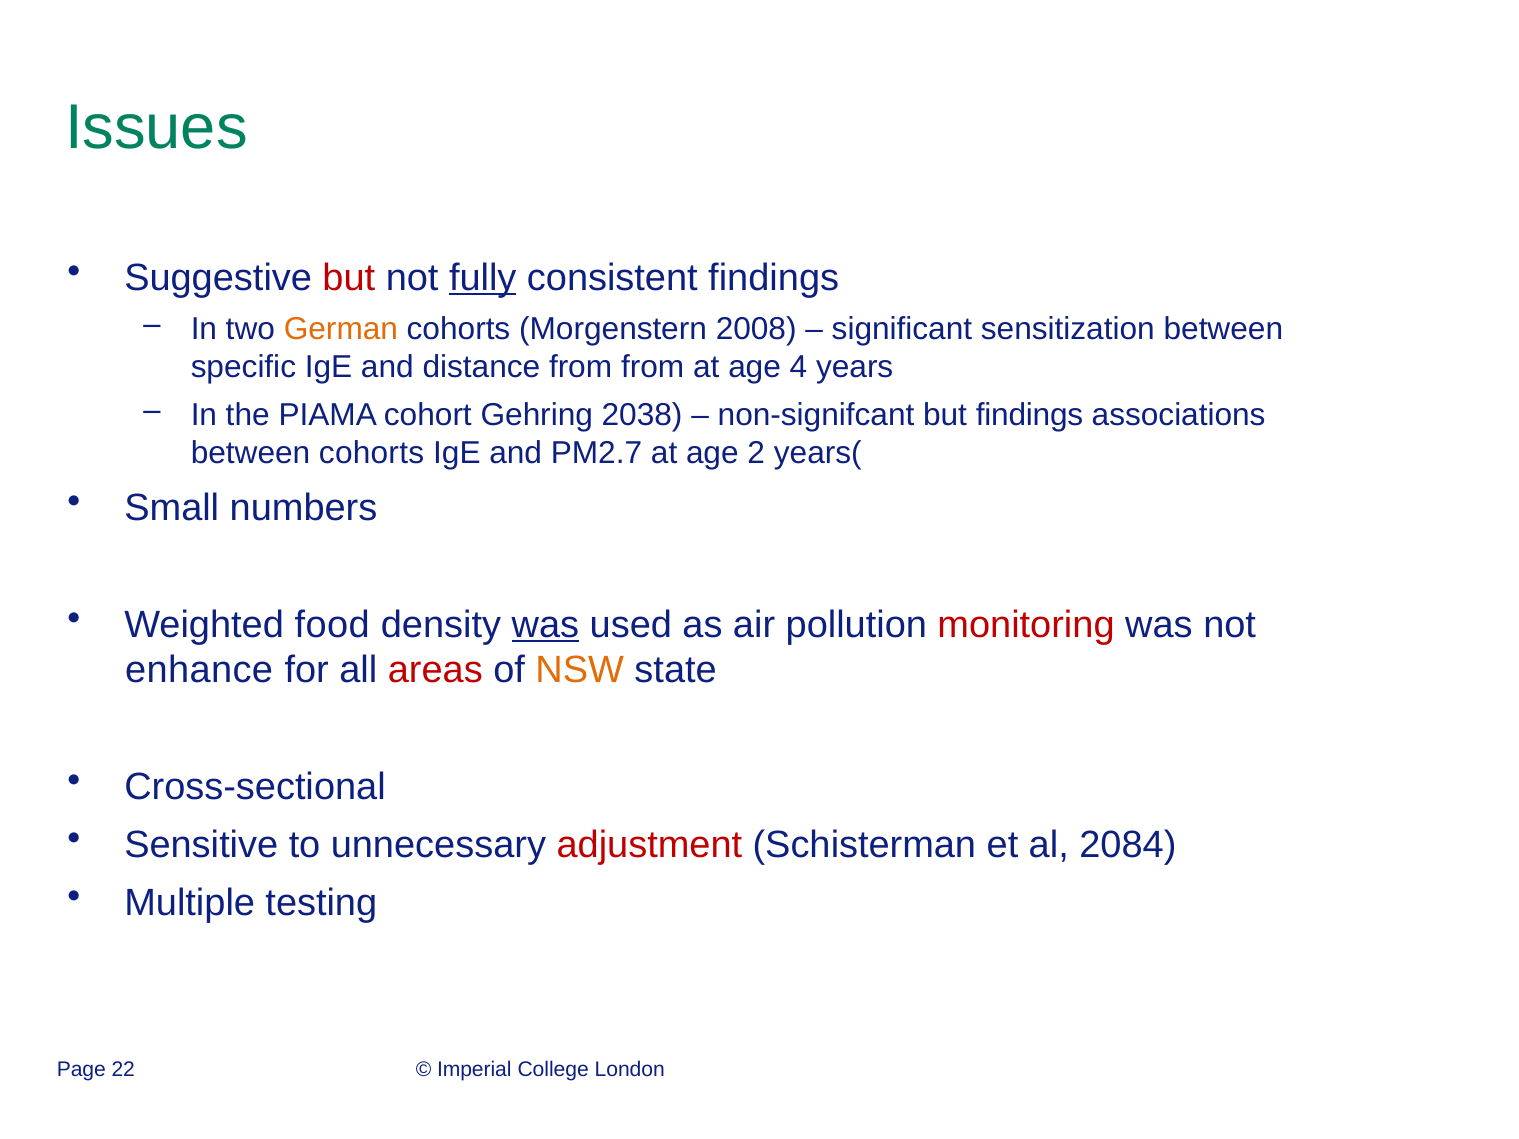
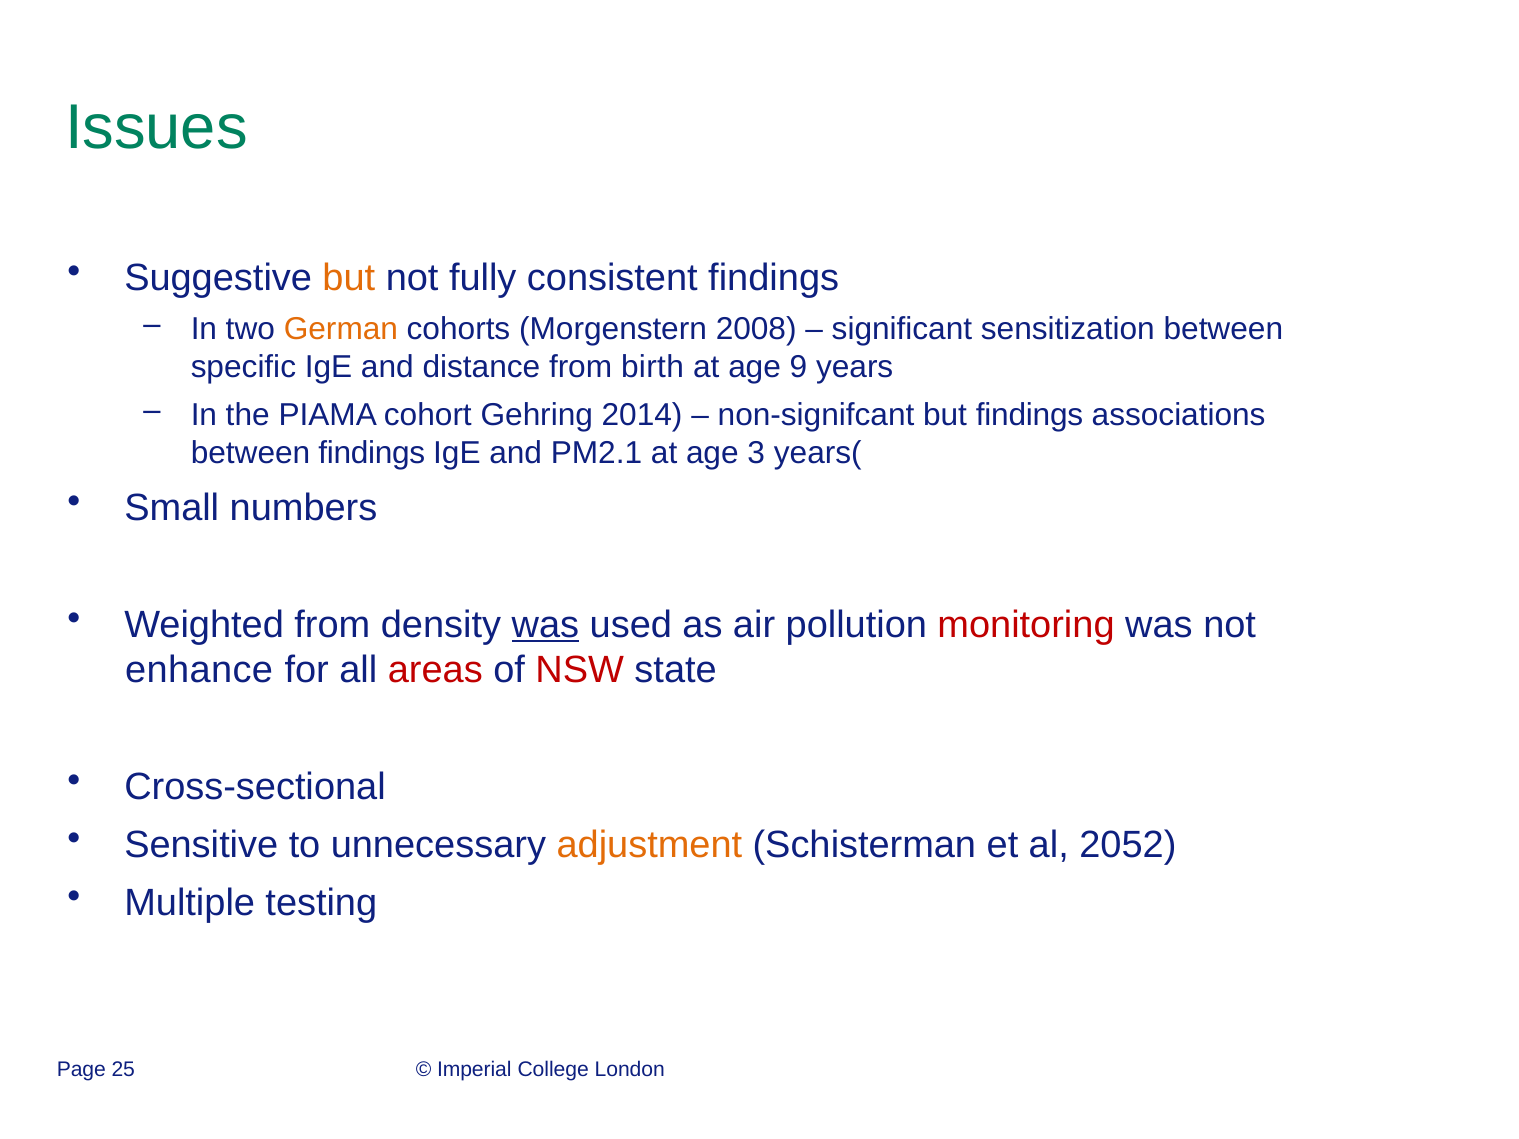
but at (349, 278) colour: red -> orange
fully underline: present -> none
from from: from -> birth
4: 4 -> 9
2038: 2038 -> 2014
between cohorts: cohorts -> findings
PM2.7: PM2.7 -> PM2.1
2: 2 -> 3
Weighted food: food -> from
NSW colour: orange -> red
adjustment colour: red -> orange
2084: 2084 -> 2052
22: 22 -> 25
